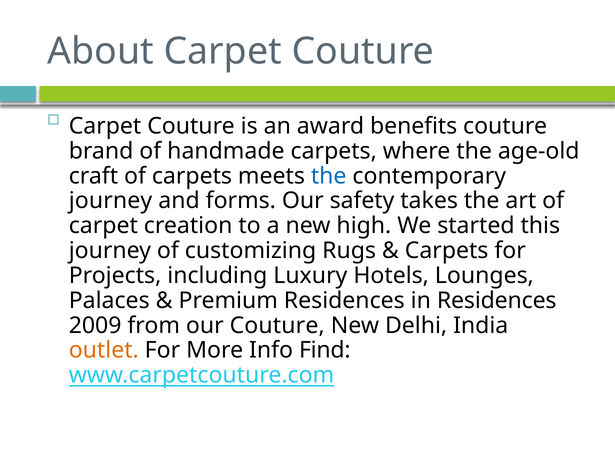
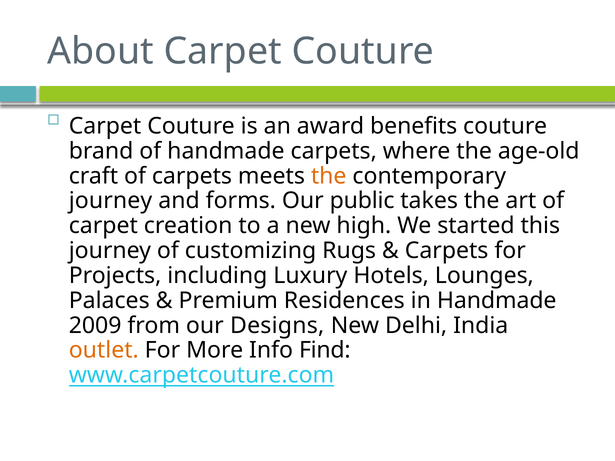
the at (329, 176) colour: blue -> orange
safety: safety -> public
in Residences: Residences -> Handmade
our Couture: Couture -> Designs
